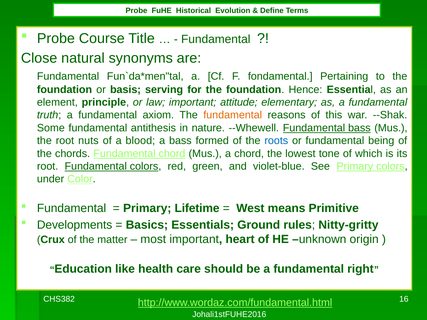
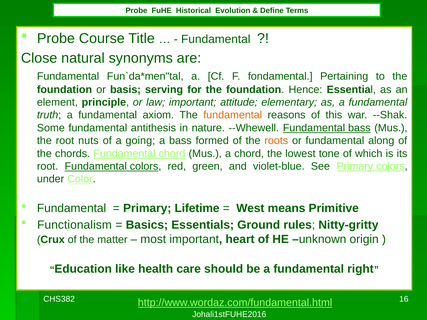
blood: blood -> going
roots colour: blue -> orange
being: being -> along
Developments: Developments -> Functionalism
